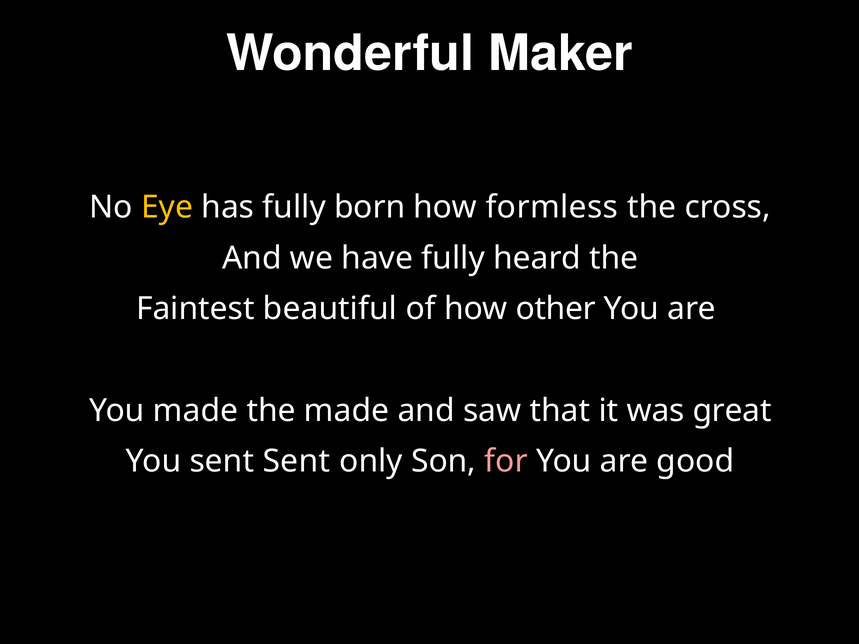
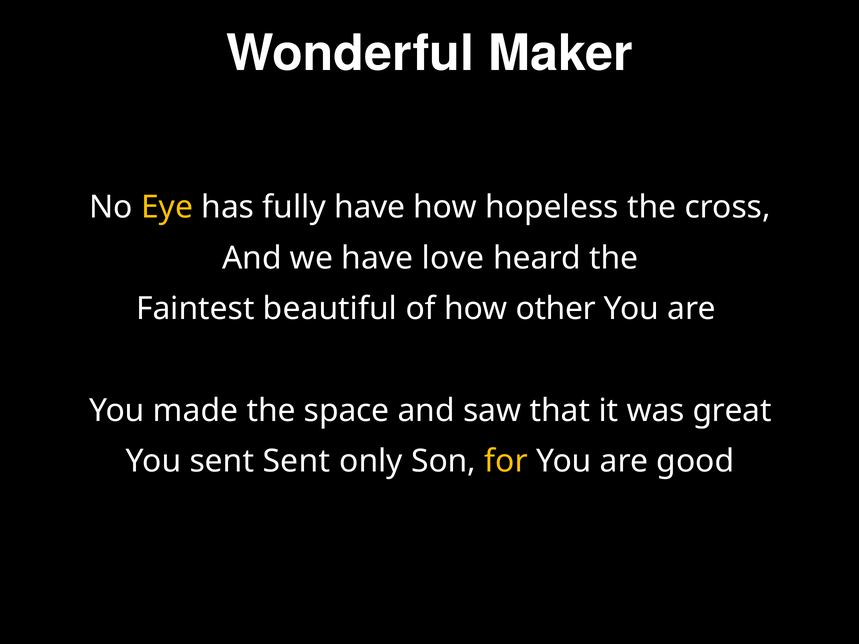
fully born: born -> have
formless: formless -> hopeless
have fully: fully -> love
the made: made -> space
for colour: pink -> yellow
